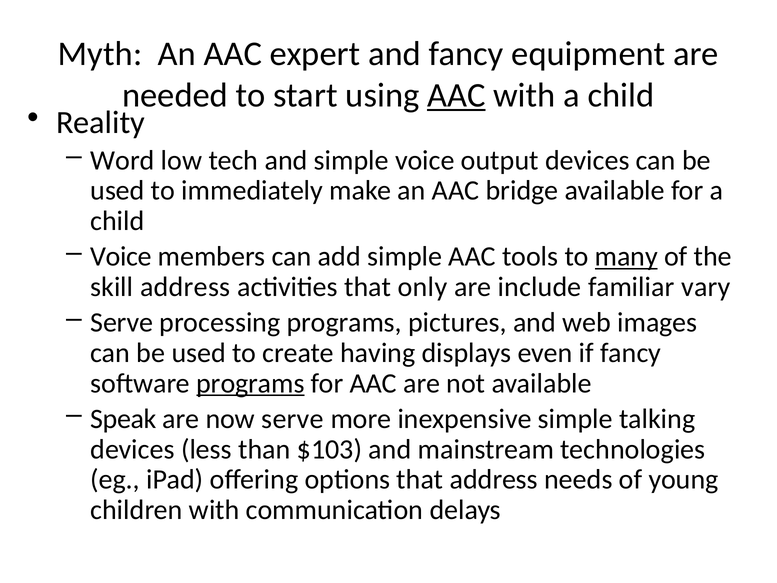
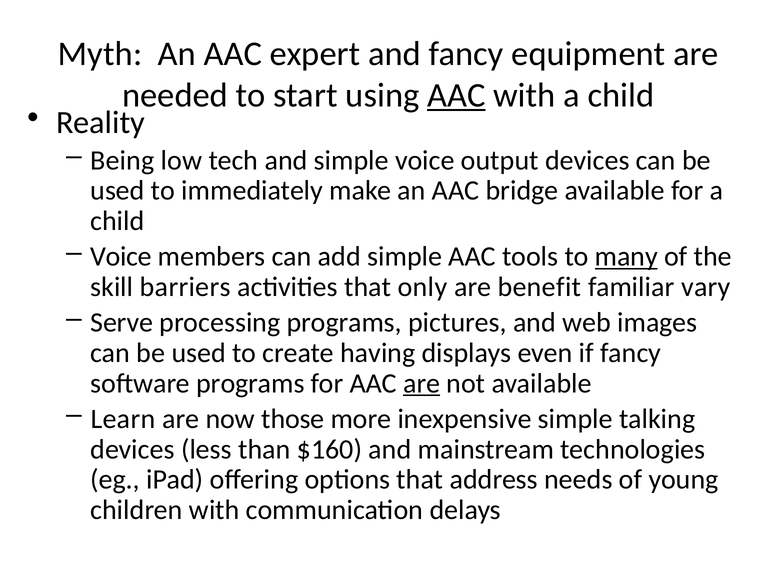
Word: Word -> Being
skill address: address -> barriers
include: include -> benefit
programs at (250, 383) underline: present -> none
are at (422, 383) underline: none -> present
Speak: Speak -> Learn
now serve: serve -> those
$103: $103 -> $160
